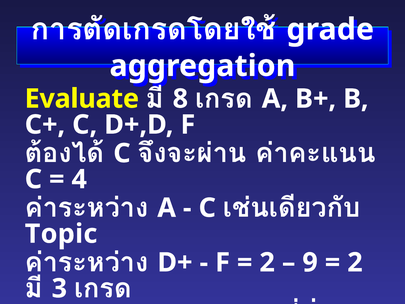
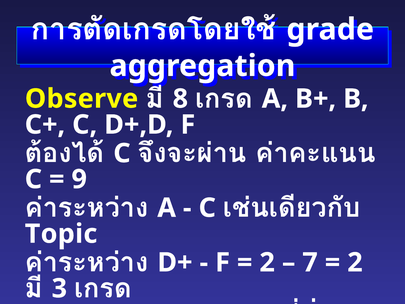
Evaluate: Evaluate -> Observe
4: 4 -> 9
9: 9 -> 7
